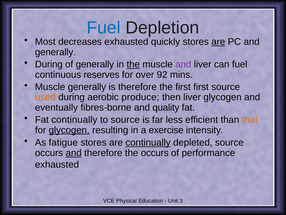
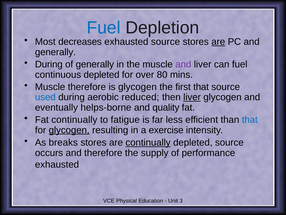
exhausted quickly: quickly -> source
the at (133, 64) underline: present -> none
continuous reserves: reserves -> depleted
92: 92 -> 80
Muscle generally: generally -> therefore
is therefore: therefore -> glycogen
first first: first -> that
used colour: orange -> blue
produce: produce -> reduced
liver at (192, 97) underline: none -> present
fibres-borne: fibres-borne -> helps-borne
to source: source -> fatigue
that at (250, 119) colour: orange -> blue
fatigue: fatigue -> breaks
and at (74, 153) underline: present -> none
the occurs: occurs -> supply
